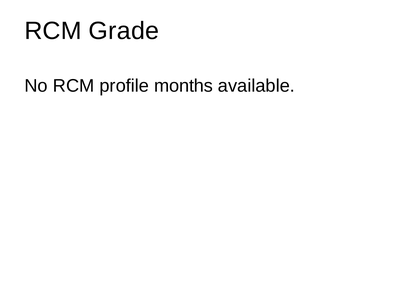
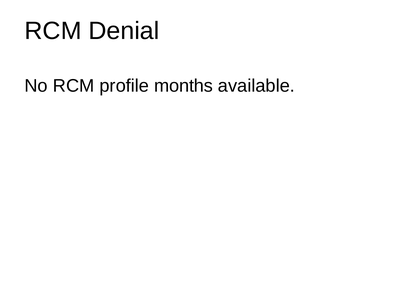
Grade: Grade -> Denial
